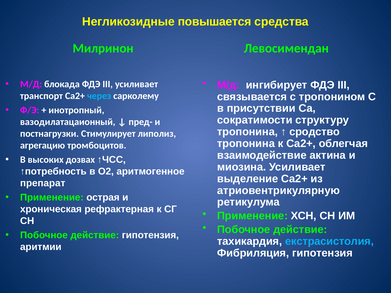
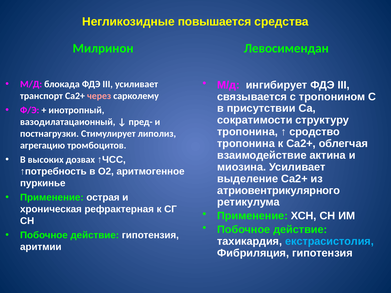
через colour: light blue -> pink
препарат: препарат -> пуркинье
атриовентрикулярную: атриовентрикулярную -> атриовентрикулярного
